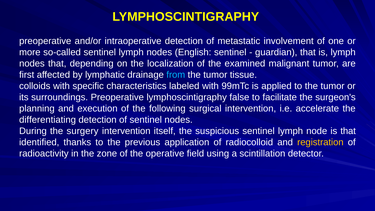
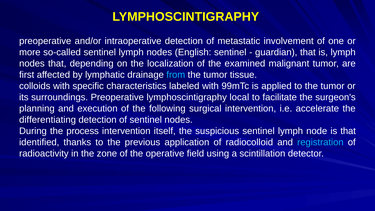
false: false -> local
surgery: surgery -> process
registration colour: yellow -> light blue
